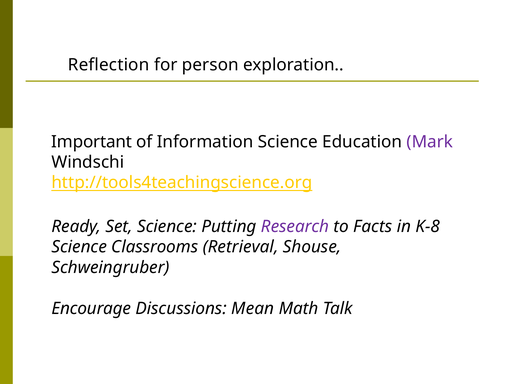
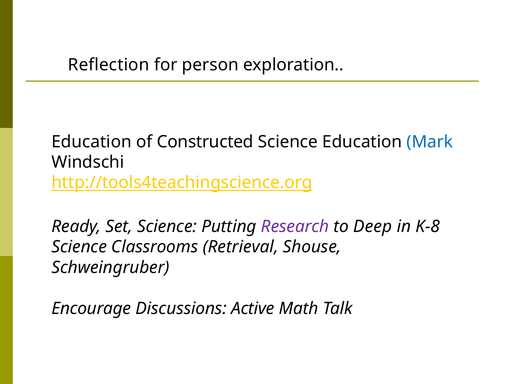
Important at (92, 142): Important -> Education
Information: Information -> Constructed
Mark colour: purple -> blue
Facts: Facts -> Deep
Mean: Mean -> Active
